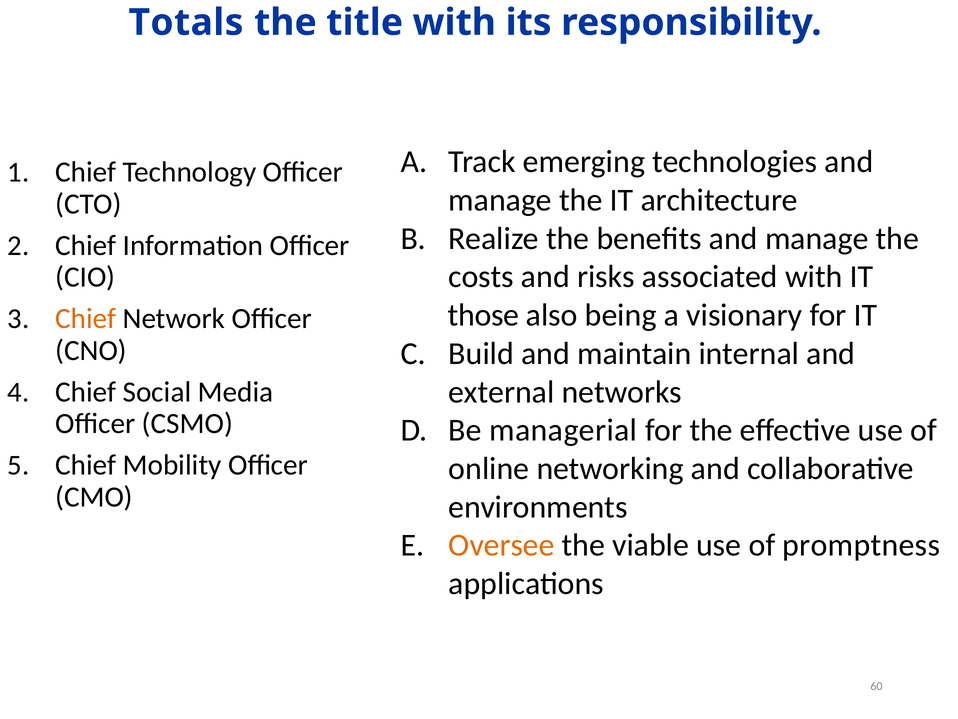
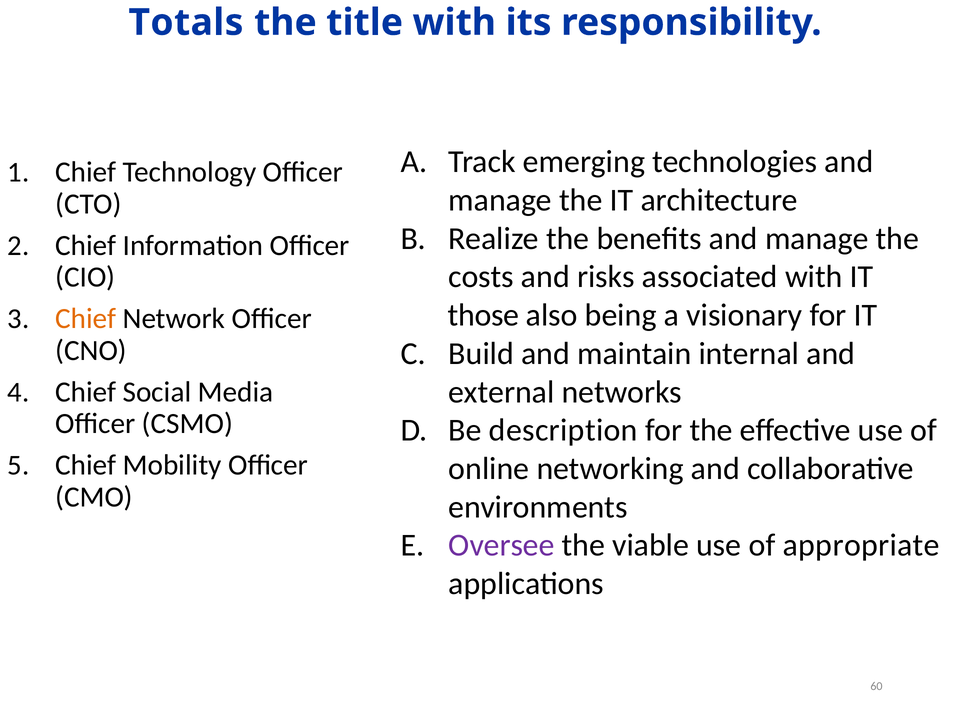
managerial: managerial -> description
Oversee colour: orange -> purple
promptness: promptness -> appropriate
